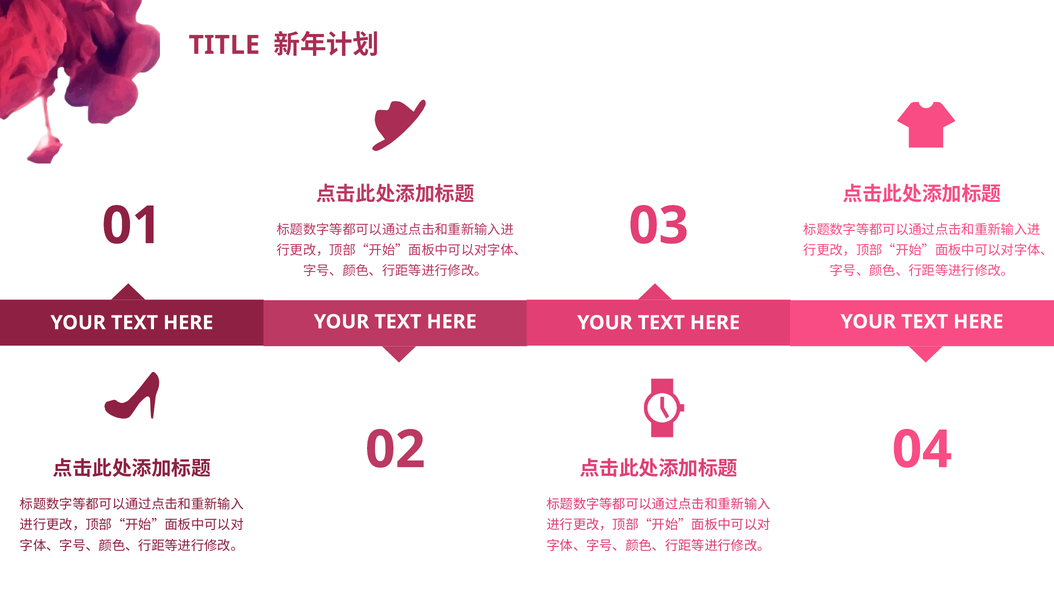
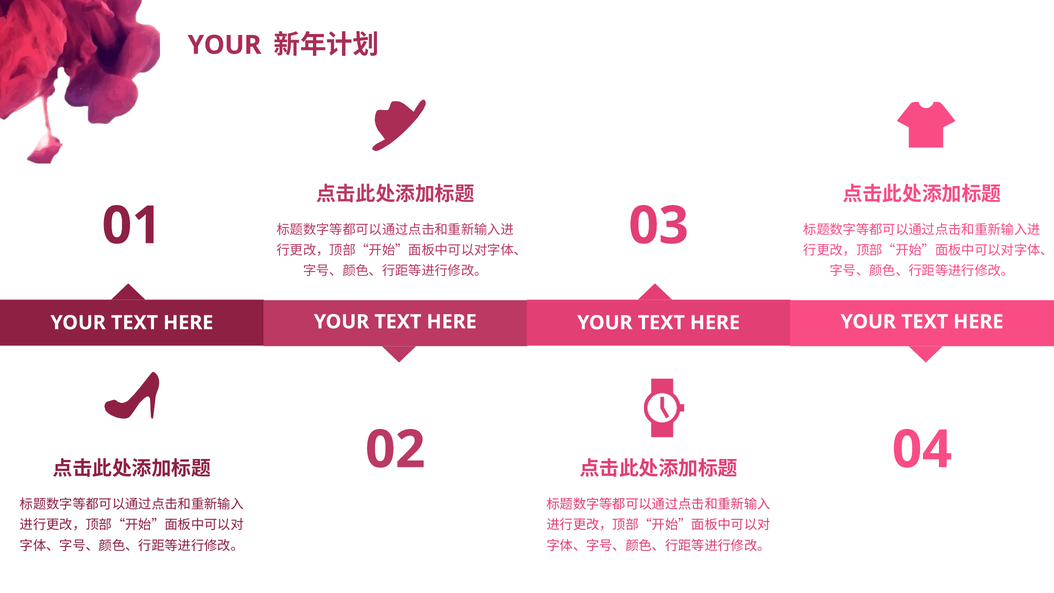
TITLE at (224, 45): TITLE -> YOUR
